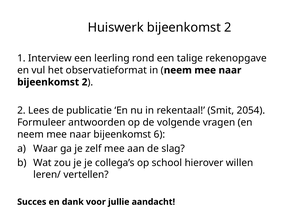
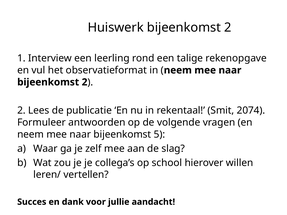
2054: 2054 -> 2074
6: 6 -> 5
